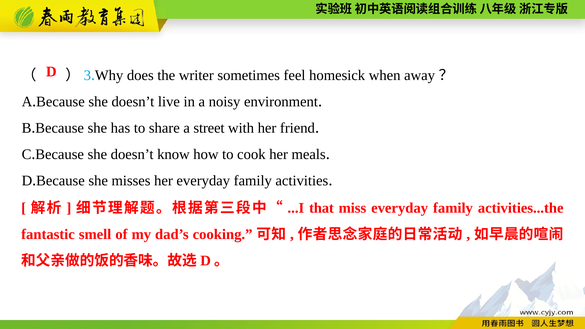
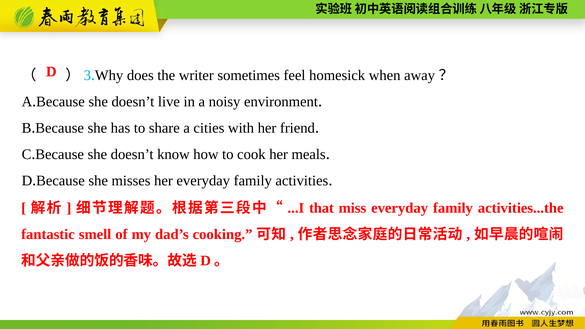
street: street -> cities
